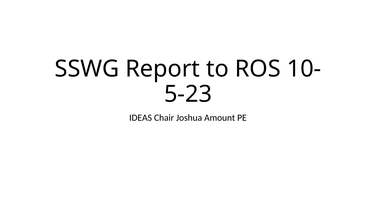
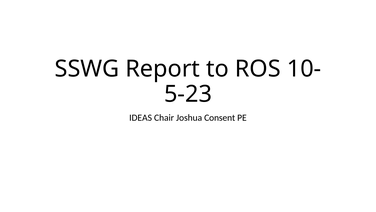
Amount: Amount -> Consent
